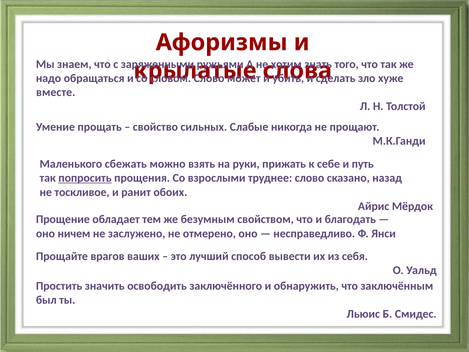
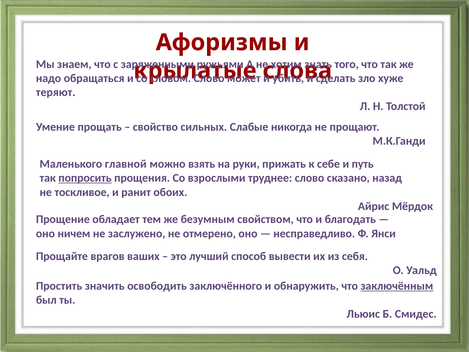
вместе: вместе -> теряют
сбежать: сбежать -> главной
заключённым underline: none -> present
